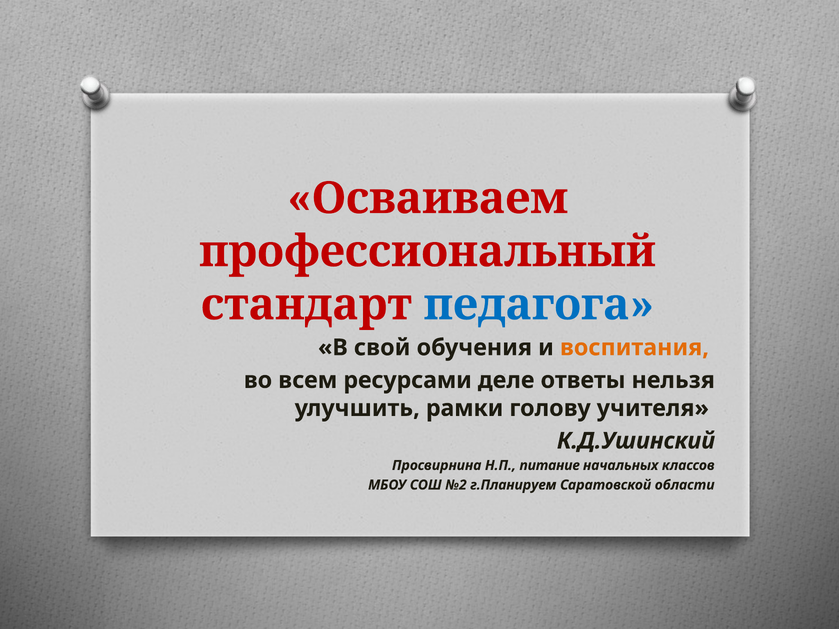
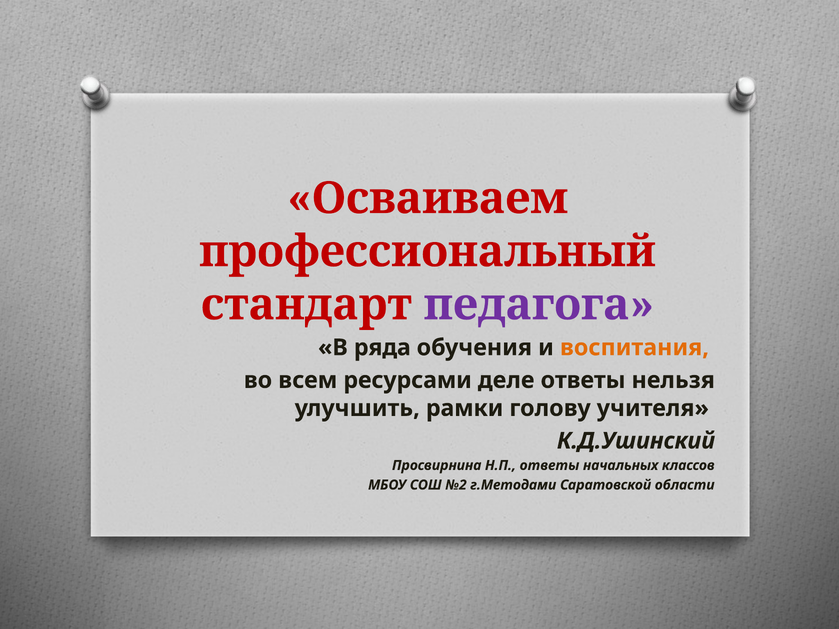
педагога colour: blue -> purple
свой: свой -> ряда
Н.П питание: питание -> ответы
г.Планируем: г.Планируем -> г.Методами
